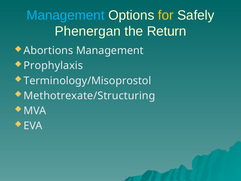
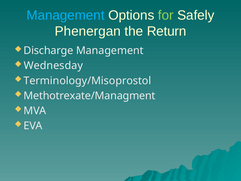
for colour: yellow -> light green
Abortions: Abortions -> Discharge
Prophylaxis: Prophylaxis -> Wednesday
Methotrexate/Structuring: Methotrexate/Structuring -> Methotrexate/Managment
